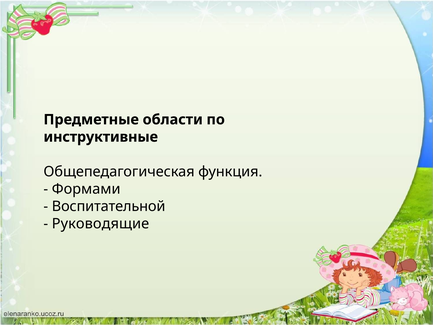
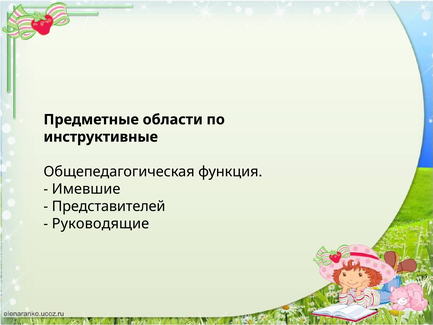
Формами: Формами -> Имевшие
Воспитательной: Воспитательной -> Представителей
